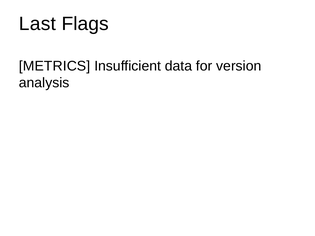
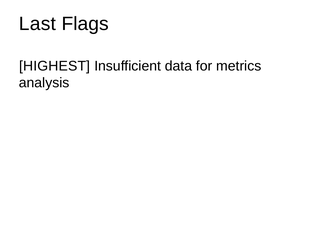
METRICS: METRICS -> HIGHEST
version: version -> metrics
